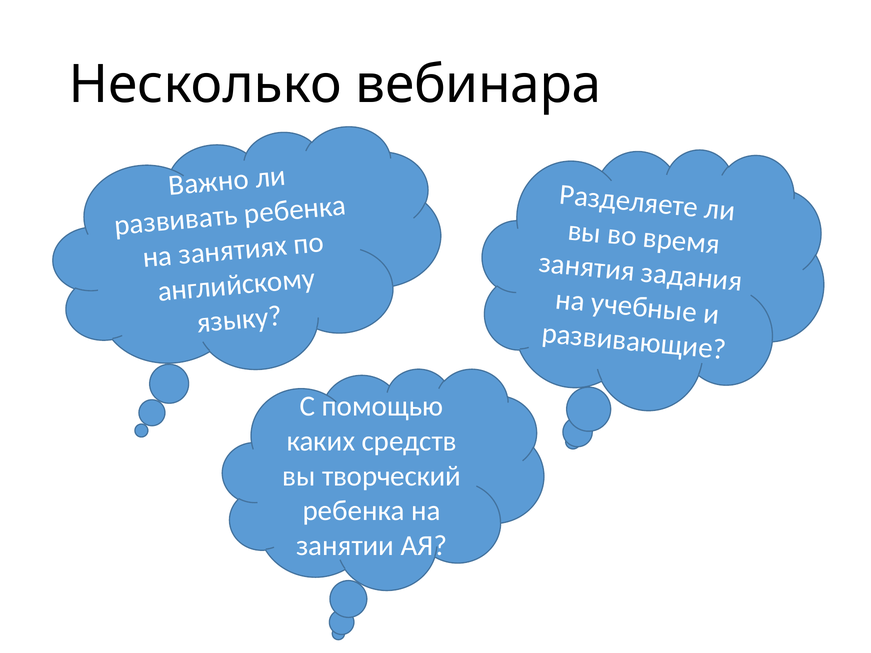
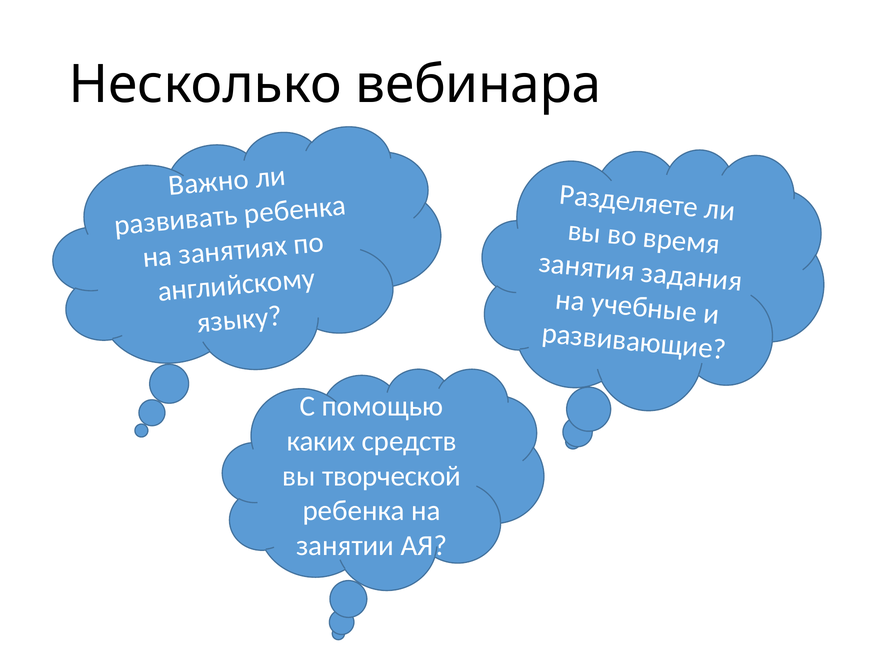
творческий: творческий -> творческой
